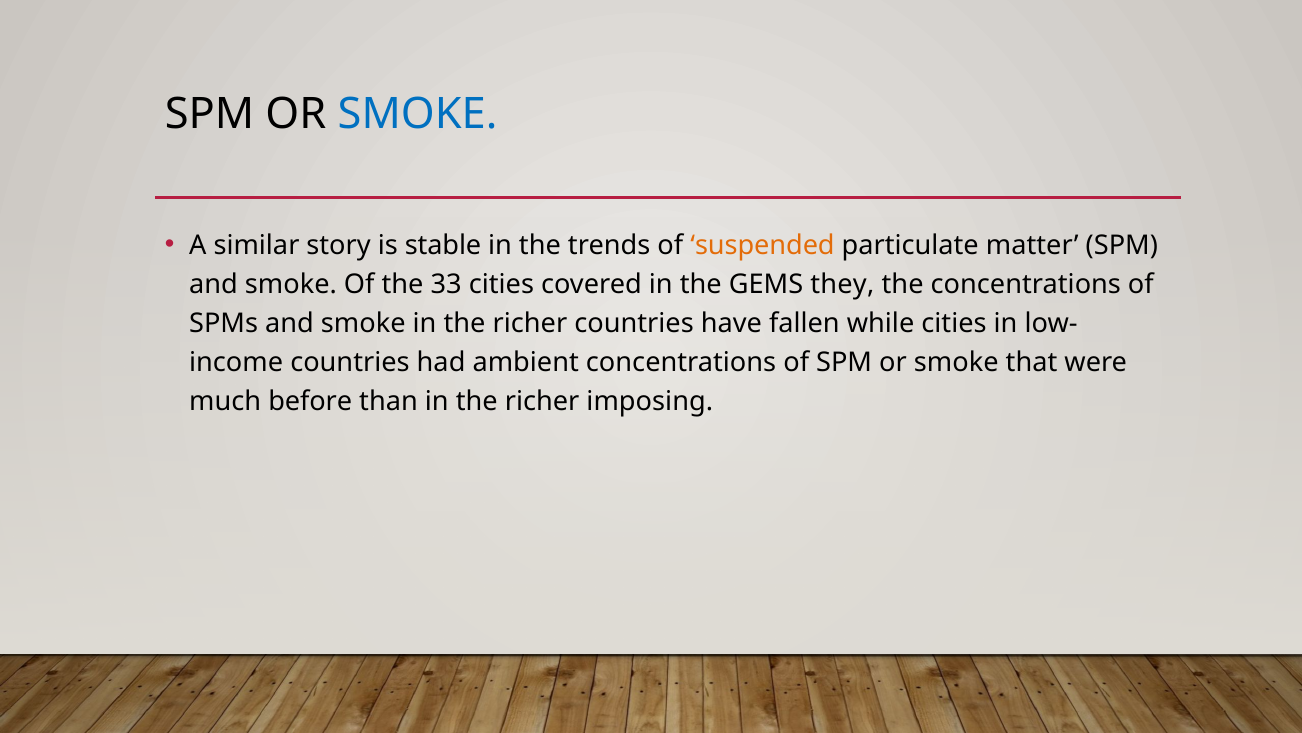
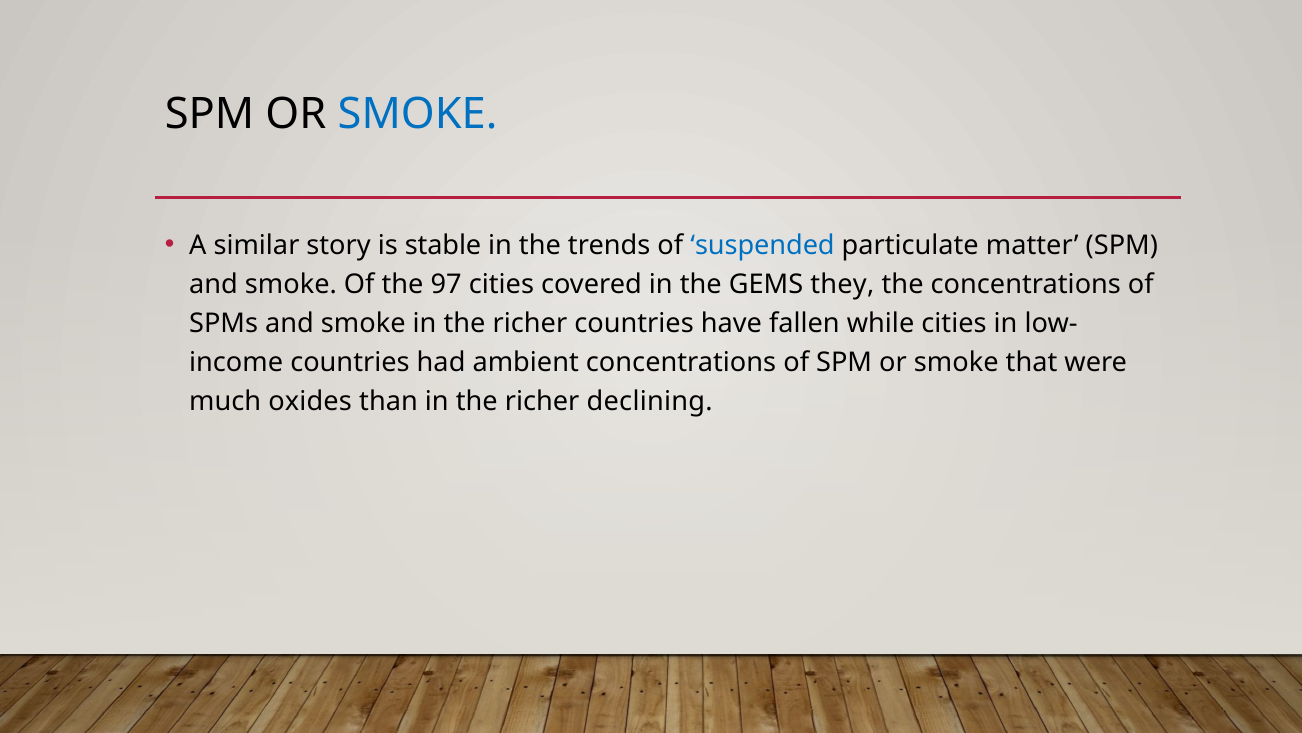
suspended colour: orange -> blue
33: 33 -> 97
before: before -> oxides
imposing: imposing -> declining
